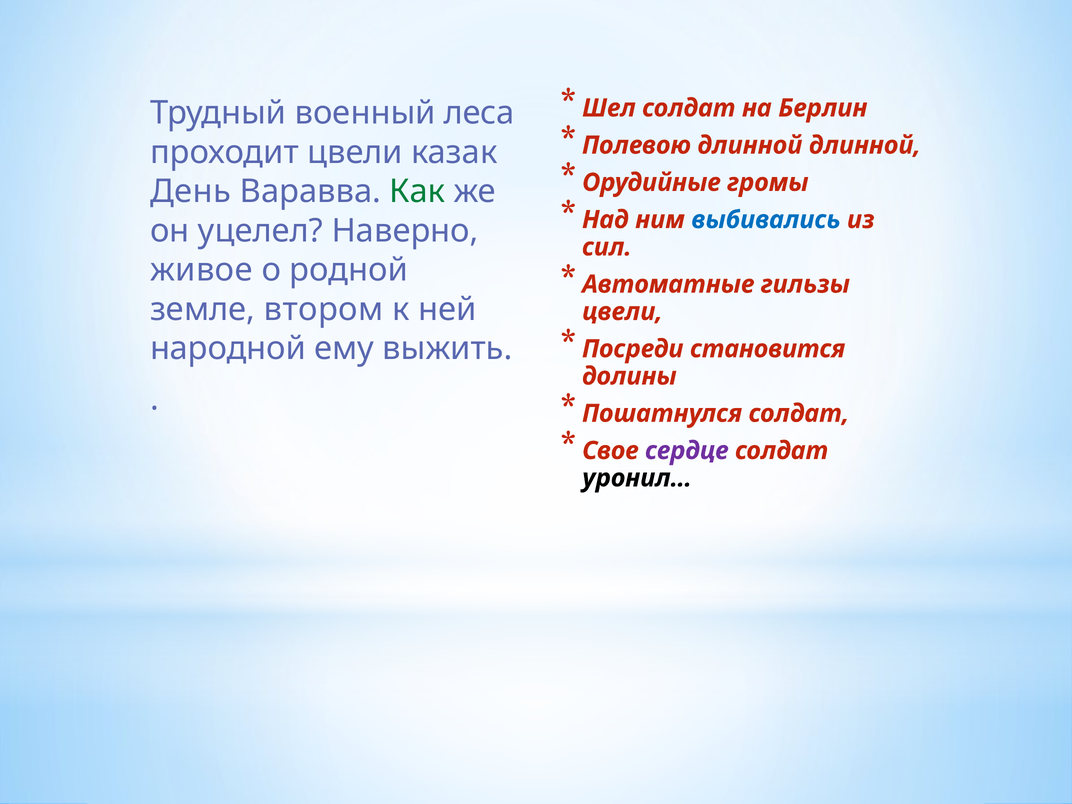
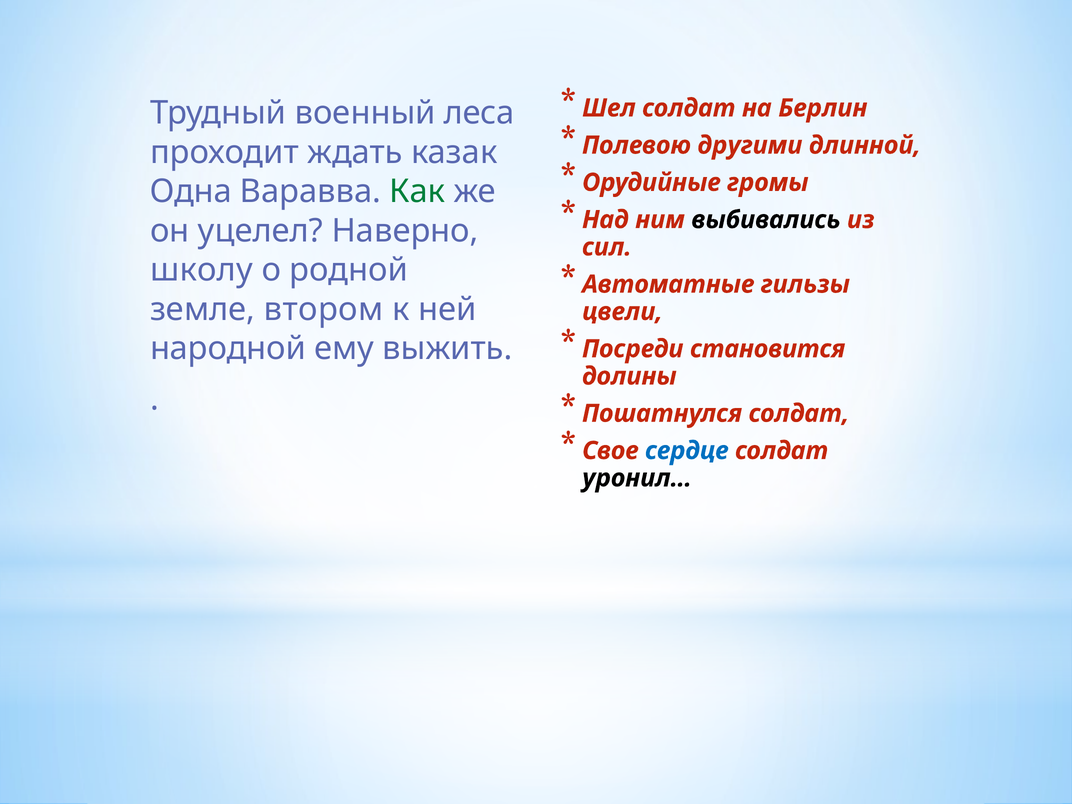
Полевою длинной: длинной -> другими
проходит цвели: цвели -> ждать
День: День -> Одна
выбивались colour: blue -> black
живое: живое -> школу
сердце colour: purple -> blue
